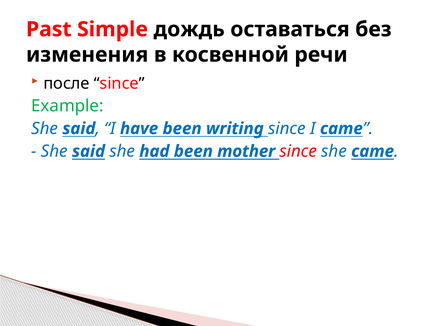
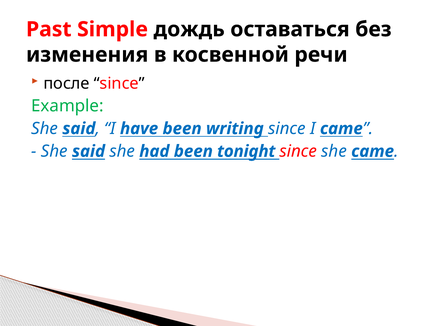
mother: mother -> tonight
